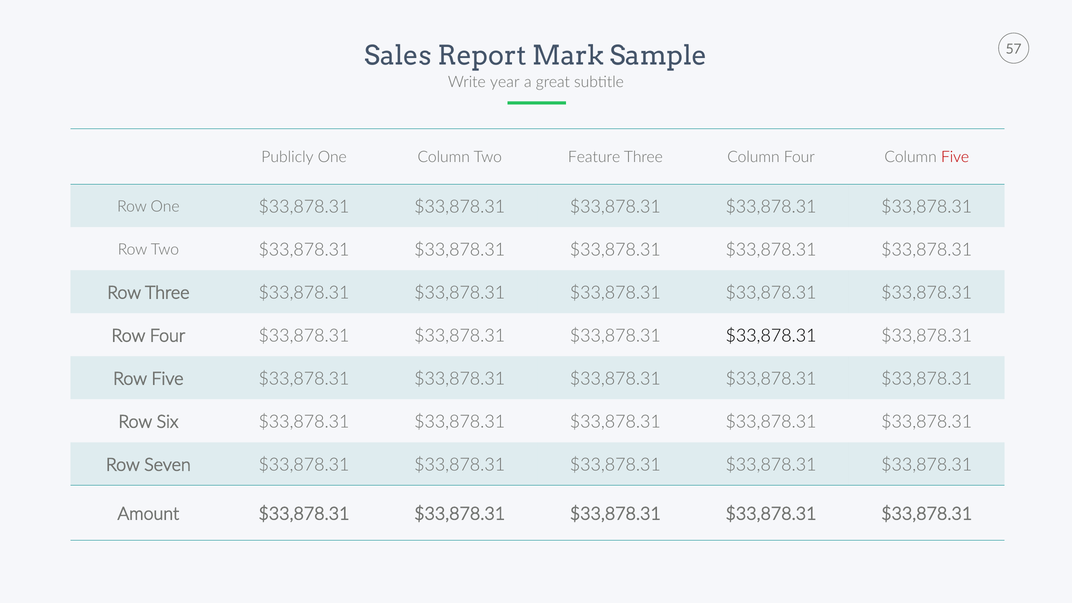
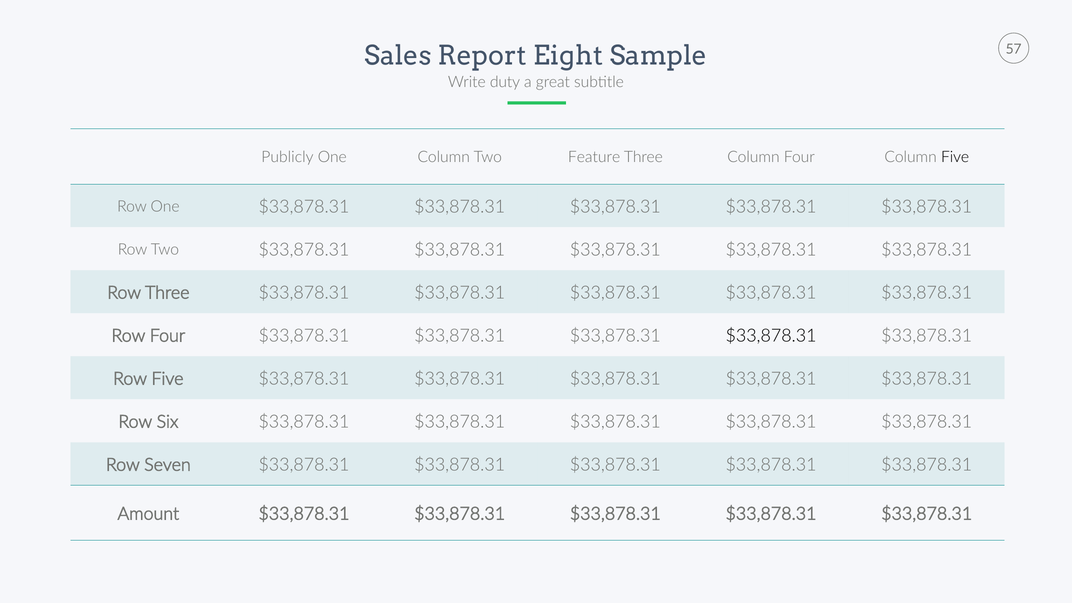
Mark: Mark -> Eight
year: year -> duty
Five at (955, 157) colour: red -> black
